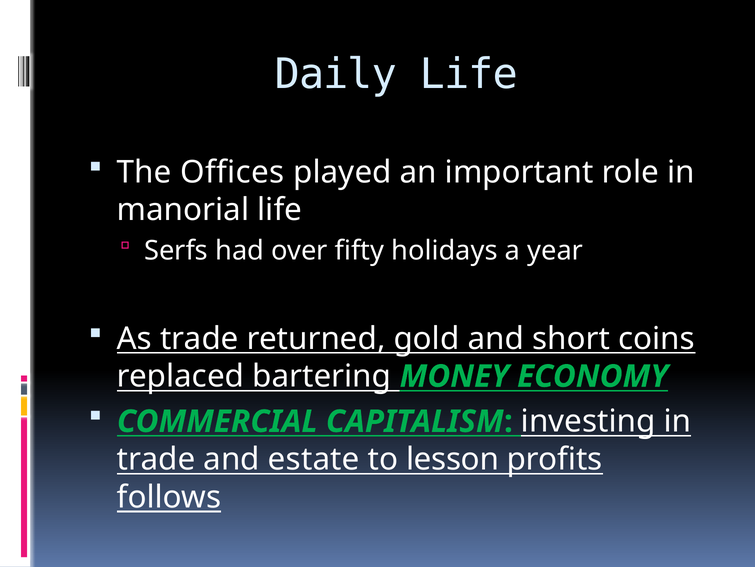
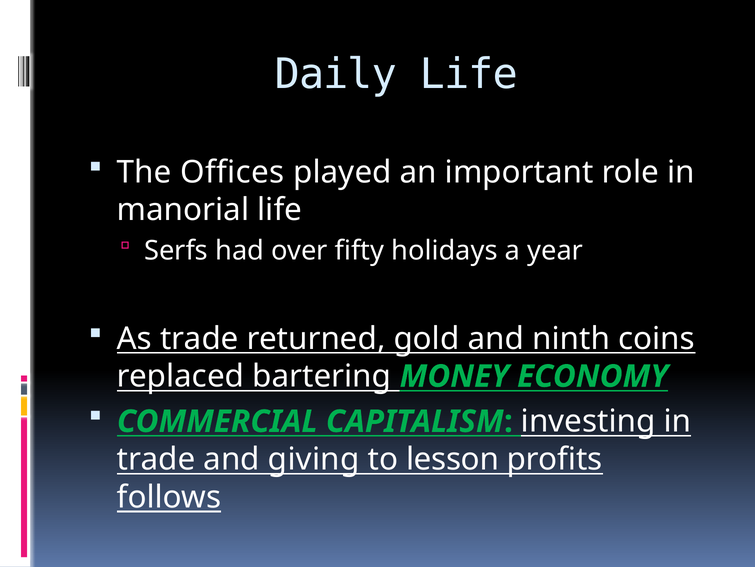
short: short -> ninth
estate: estate -> giving
